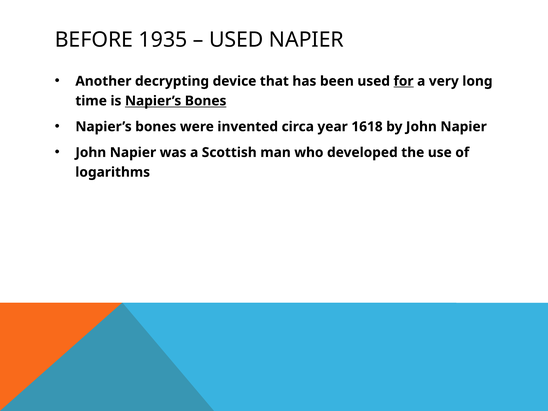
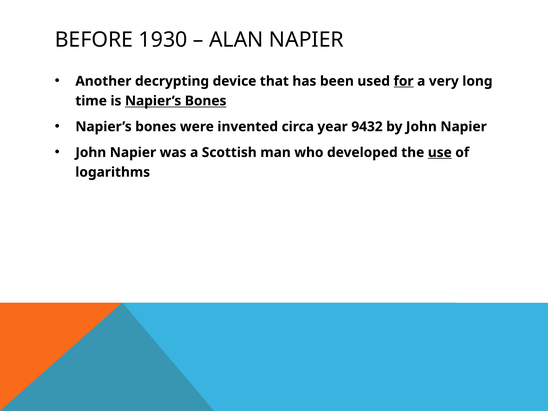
1935: 1935 -> 1930
USED at (236, 40): USED -> ALAN
1618: 1618 -> 9432
use underline: none -> present
